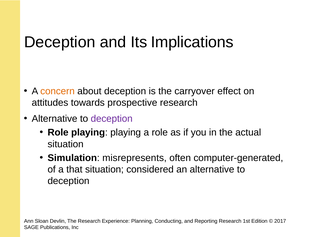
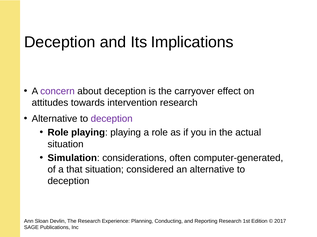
concern colour: orange -> purple
prospective: prospective -> intervention
misrepresents: misrepresents -> considerations
